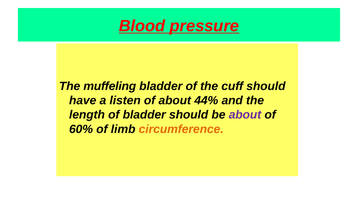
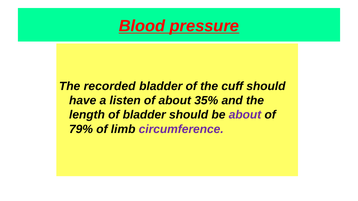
muffeling: muffeling -> recorded
44%: 44% -> 35%
60%: 60% -> 79%
circumference colour: orange -> purple
